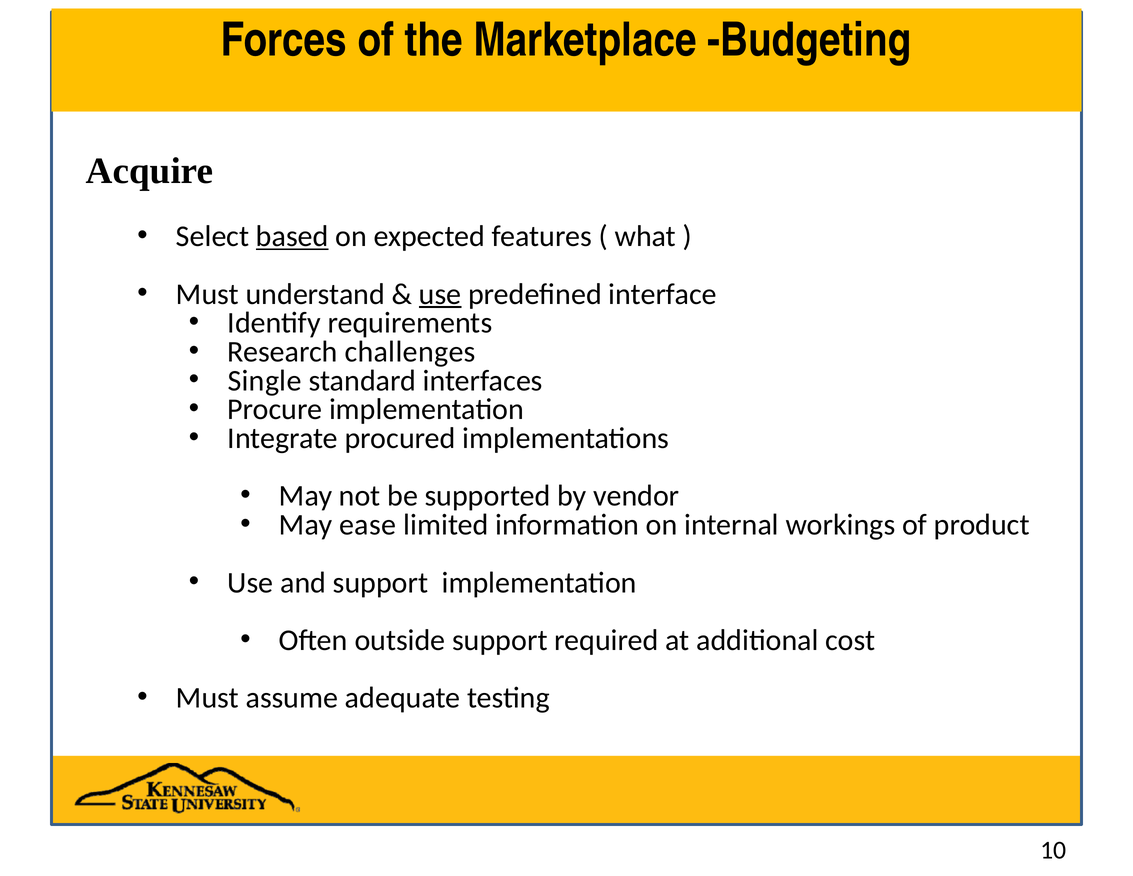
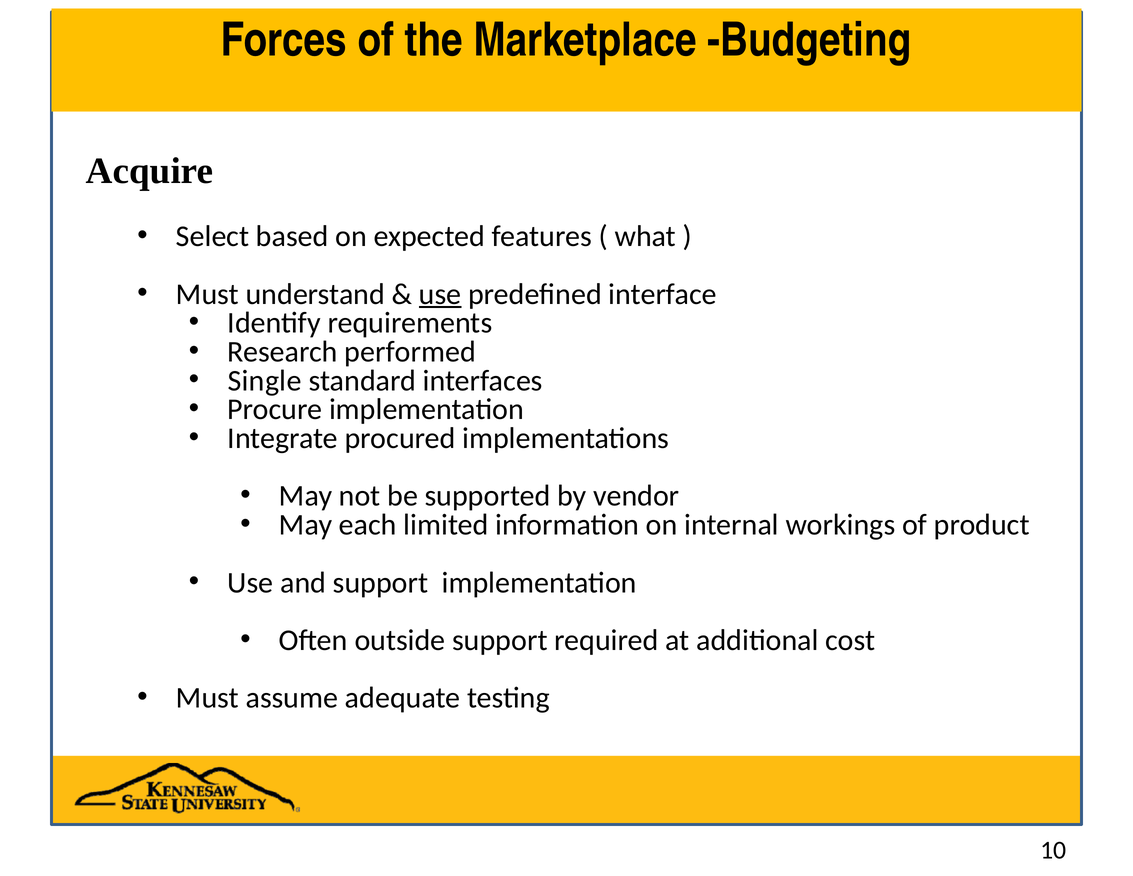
based underline: present -> none
challenges: challenges -> performed
ease: ease -> each
